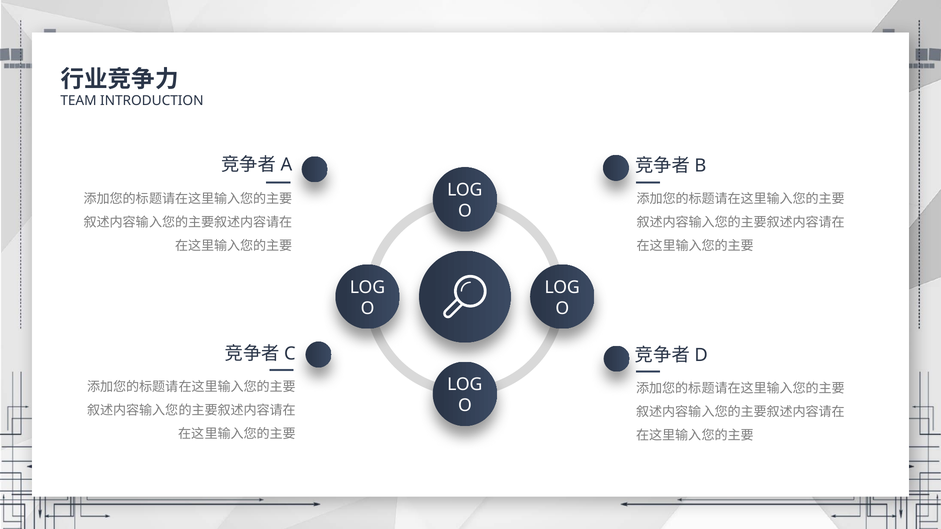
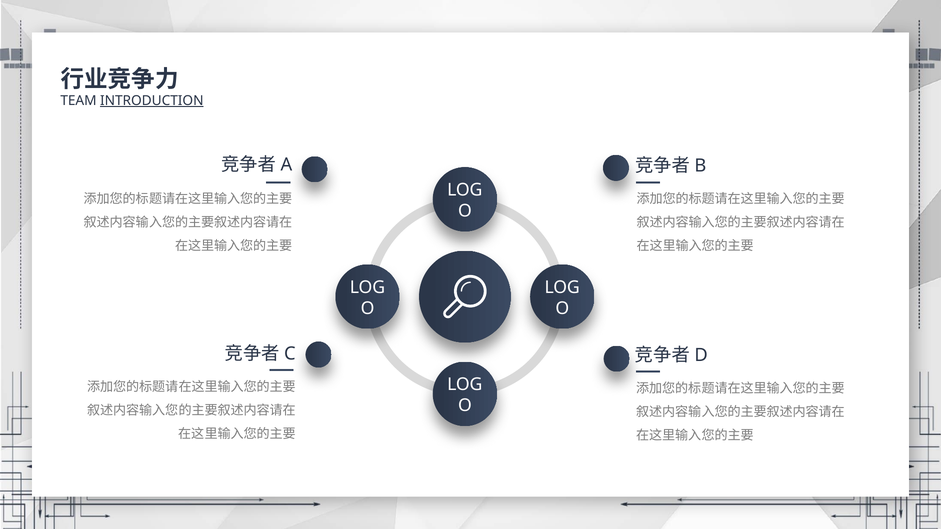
INTRODUCTION underline: none -> present
